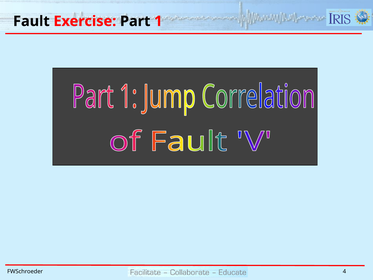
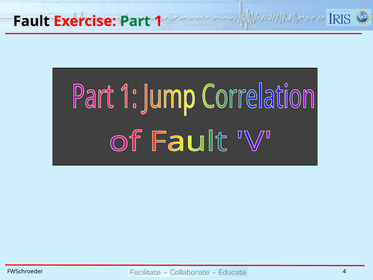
Part colour: black -> green
